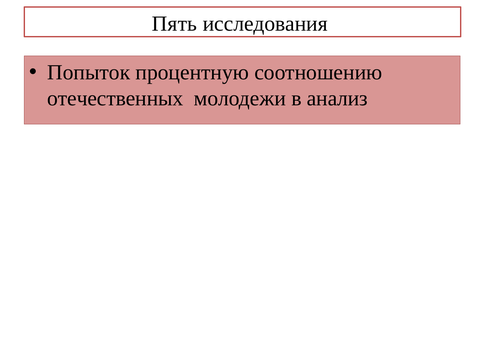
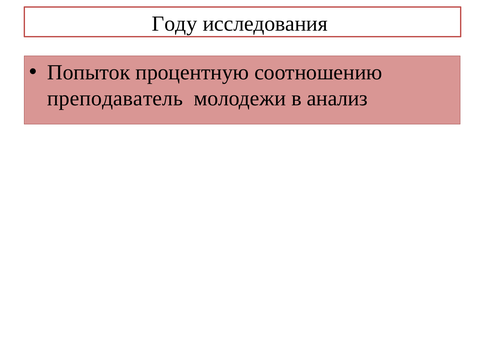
Пять: Пять -> Году
отечественных: отечественных -> преподаватель
